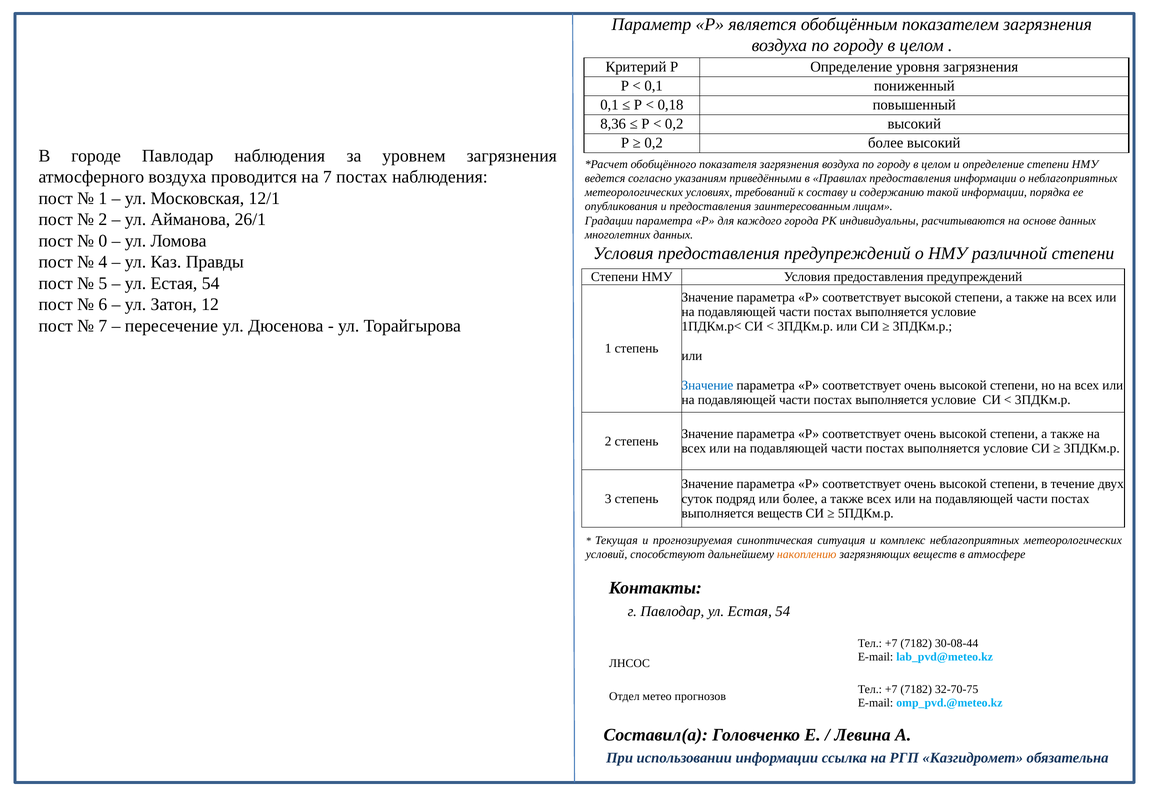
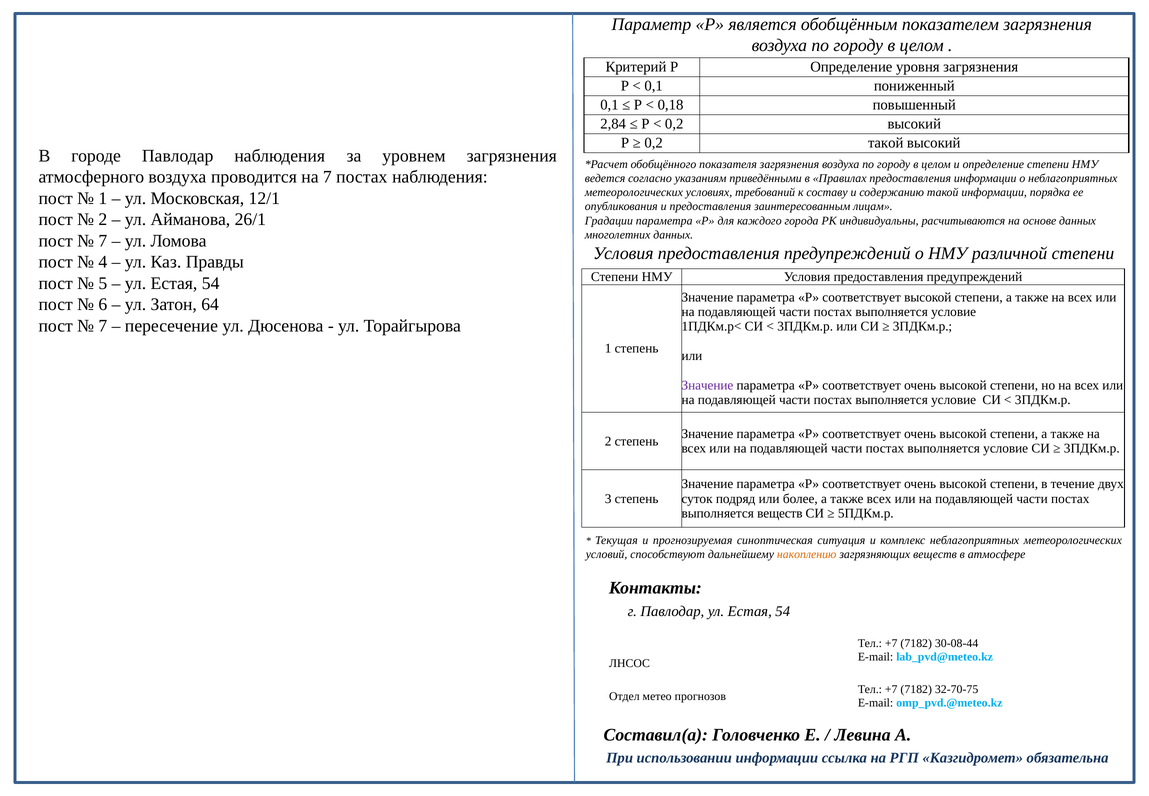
8,36: 8,36 -> 2,84
0,2 более: более -> такой
0 at (103, 241): 0 -> 7
12: 12 -> 64
Значение at (707, 385) colour: blue -> purple
